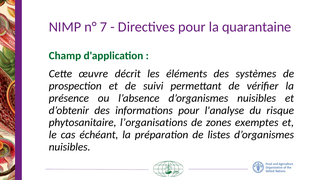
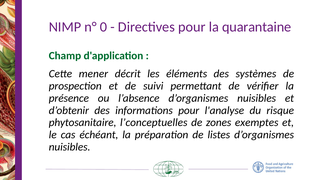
7: 7 -> 0
œuvre: œuvre -> mener
l’organisations: l’organisations -> l’conceptuelles
